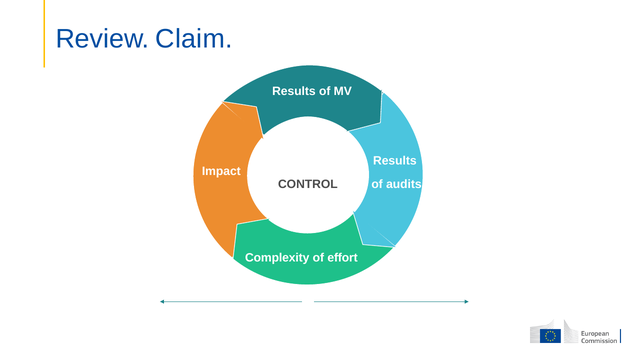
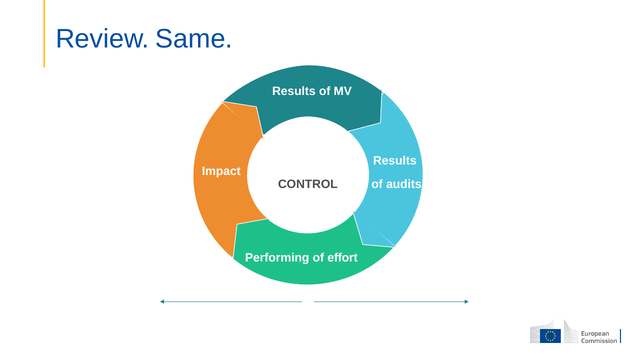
Claim: Claim -> Same
Complexity: Complexity -> Performing
